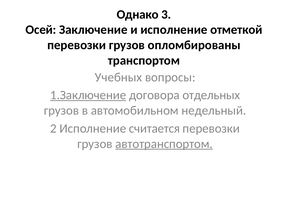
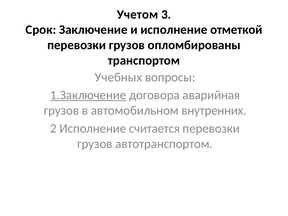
Однако: Однако -> Учетом
Осей: Осей -> Срок
отдельных: отдельных -> аварийная
недельный: недельный -> внутренних
автотранспортом underline: present -> none
